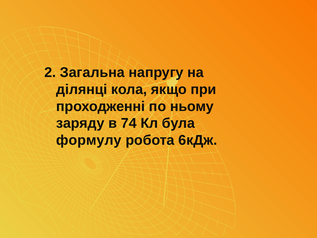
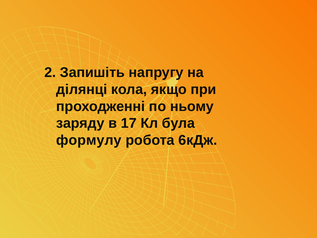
Загальна: Загальна -> Запишіть
74: 74 -> 17
